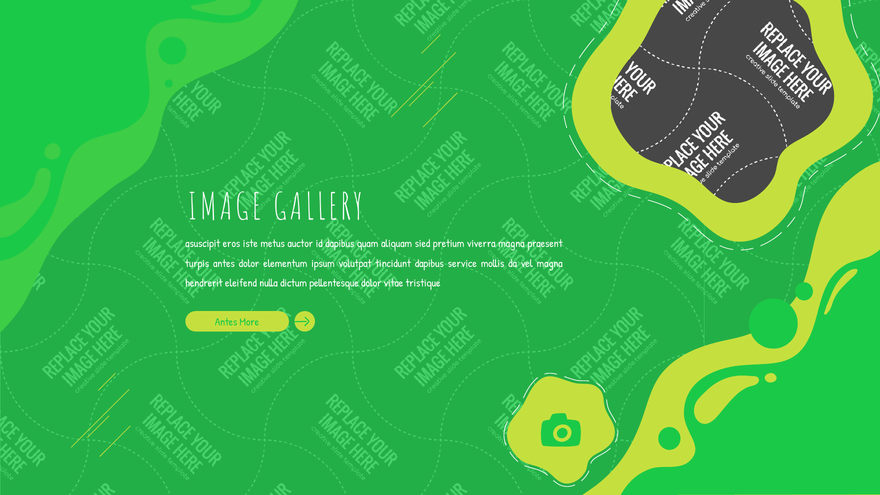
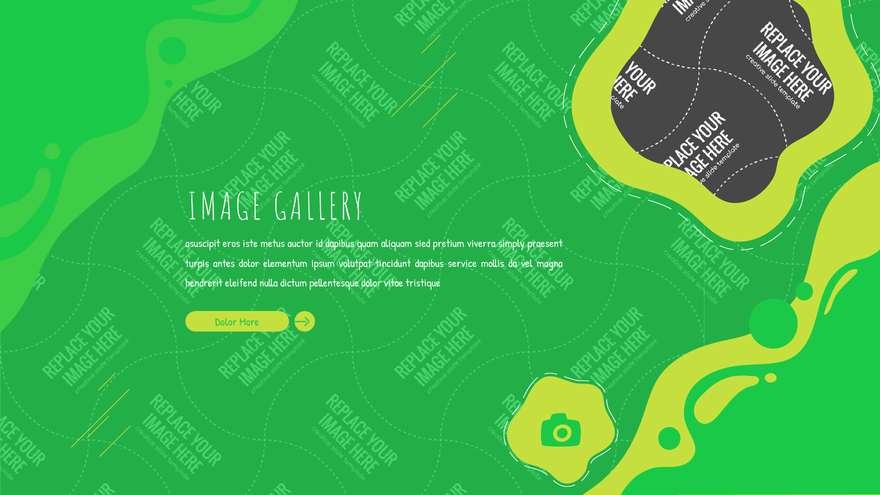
viverra magna: magna -> simply
Antes at (226, 322): Antes -> Dolor
